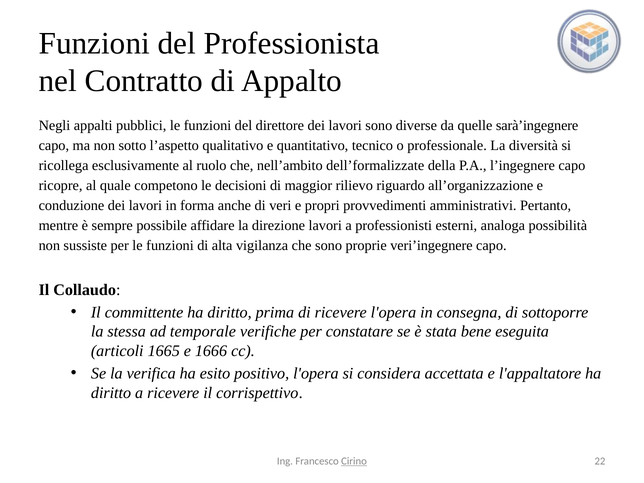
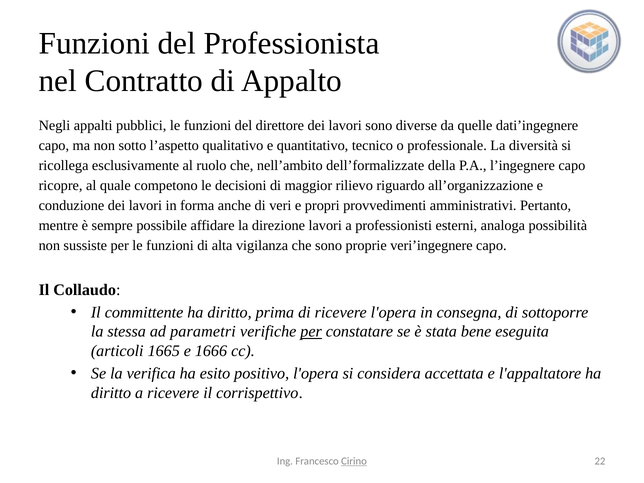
sarà’ingegnere: sarà’ingegnere -> dati’ingegnere
temporale: temporale -> parametri
per at (311, 332) underline: none -> present
